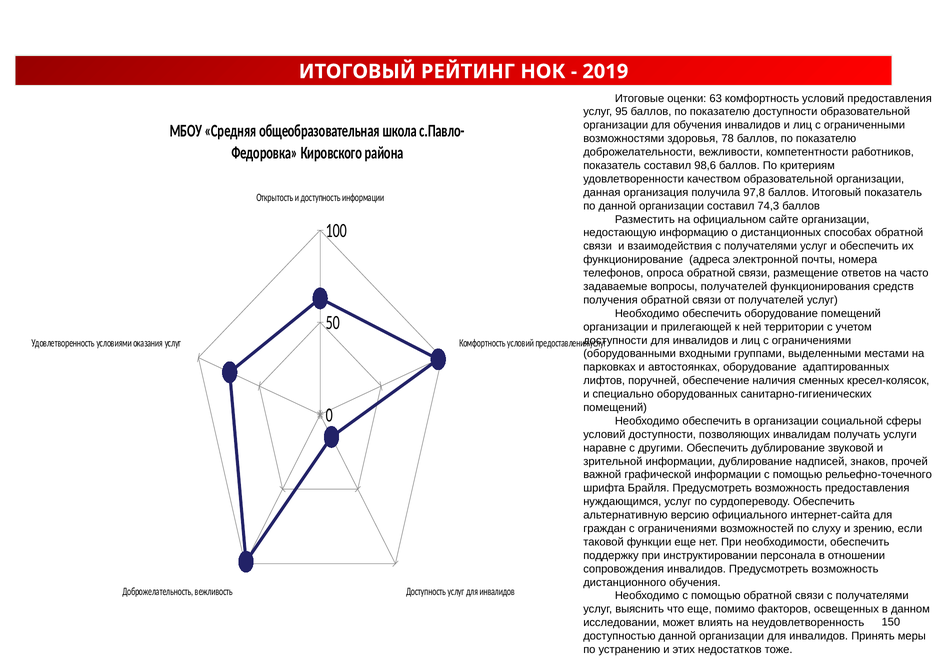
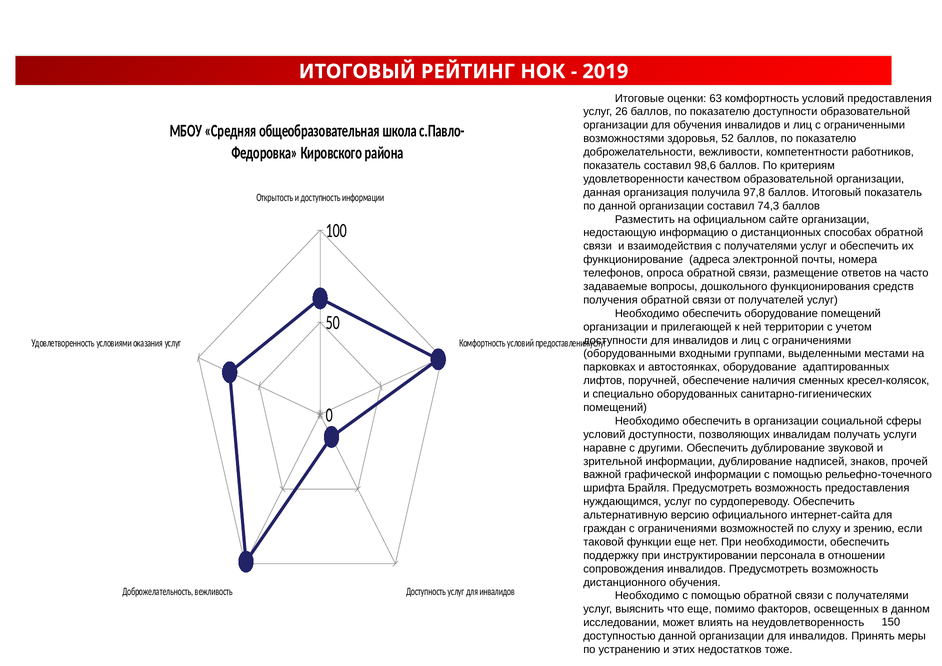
95: 95 -> 26
78: 78 -> 52
вопросы получателей: получателей -> дошкольного
